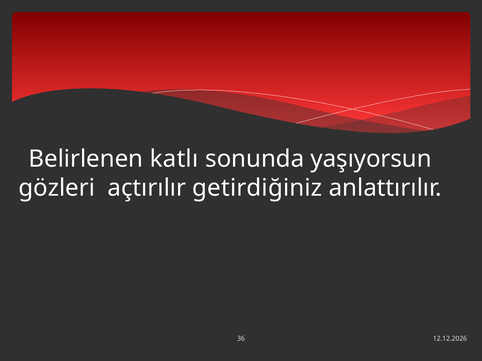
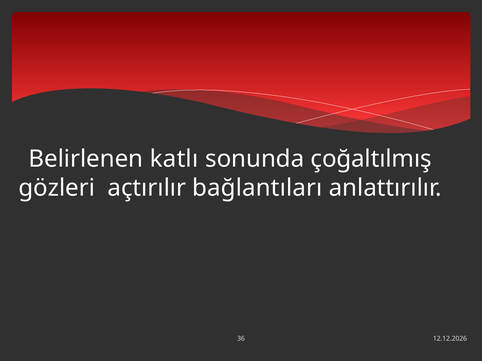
yaşıyorsun: yaşıyorsun -> çoğaltılmış
getirdiğiniz: getirdiğiniz -> bağlantıları
